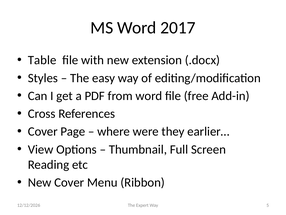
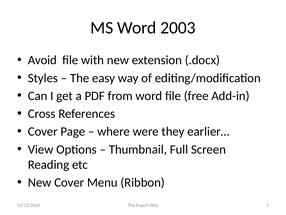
2017: 2017 -> 2003
Table: Table -> Avoid
